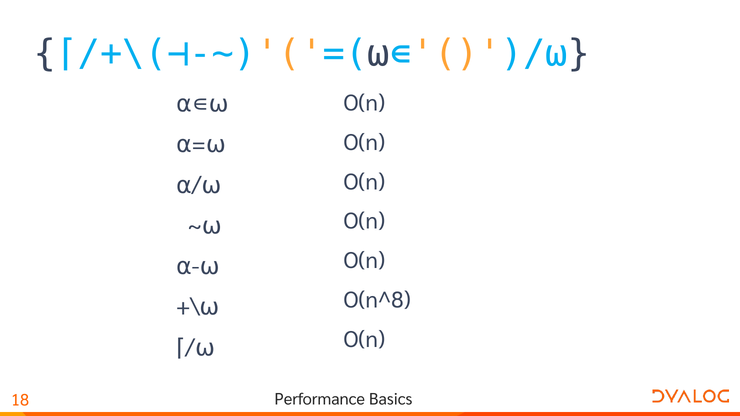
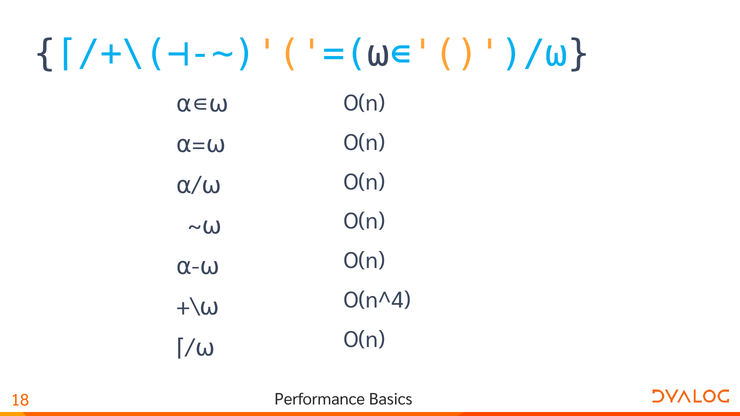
O(n^8: O(n^8 -> O(n^4
